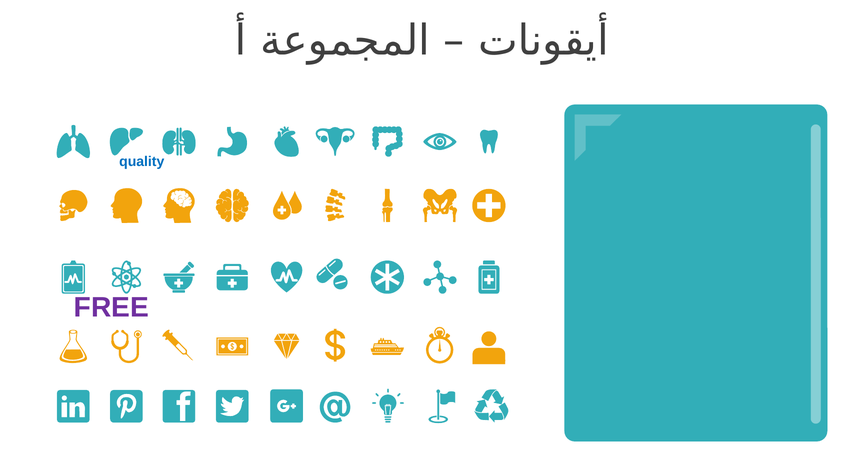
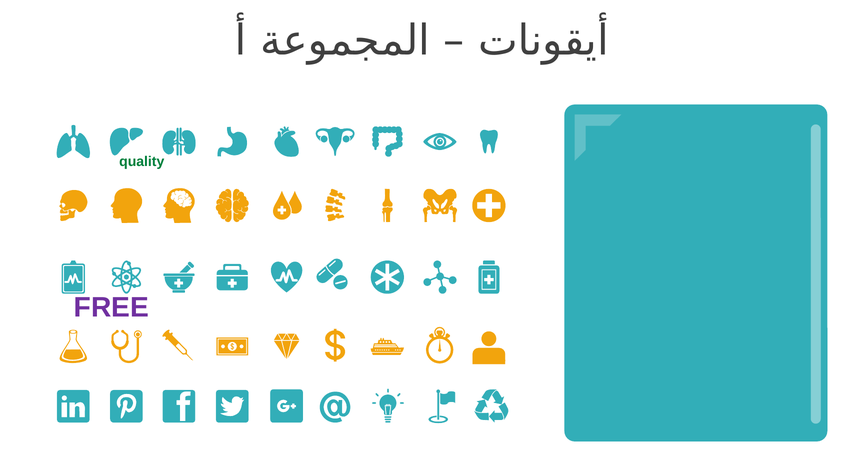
quality colour: blue -> green
